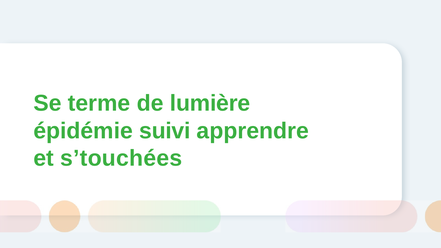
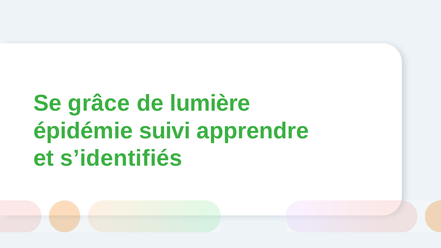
terme: terme -> grâce
s’touchées: s’touchées -> s’identifiés
